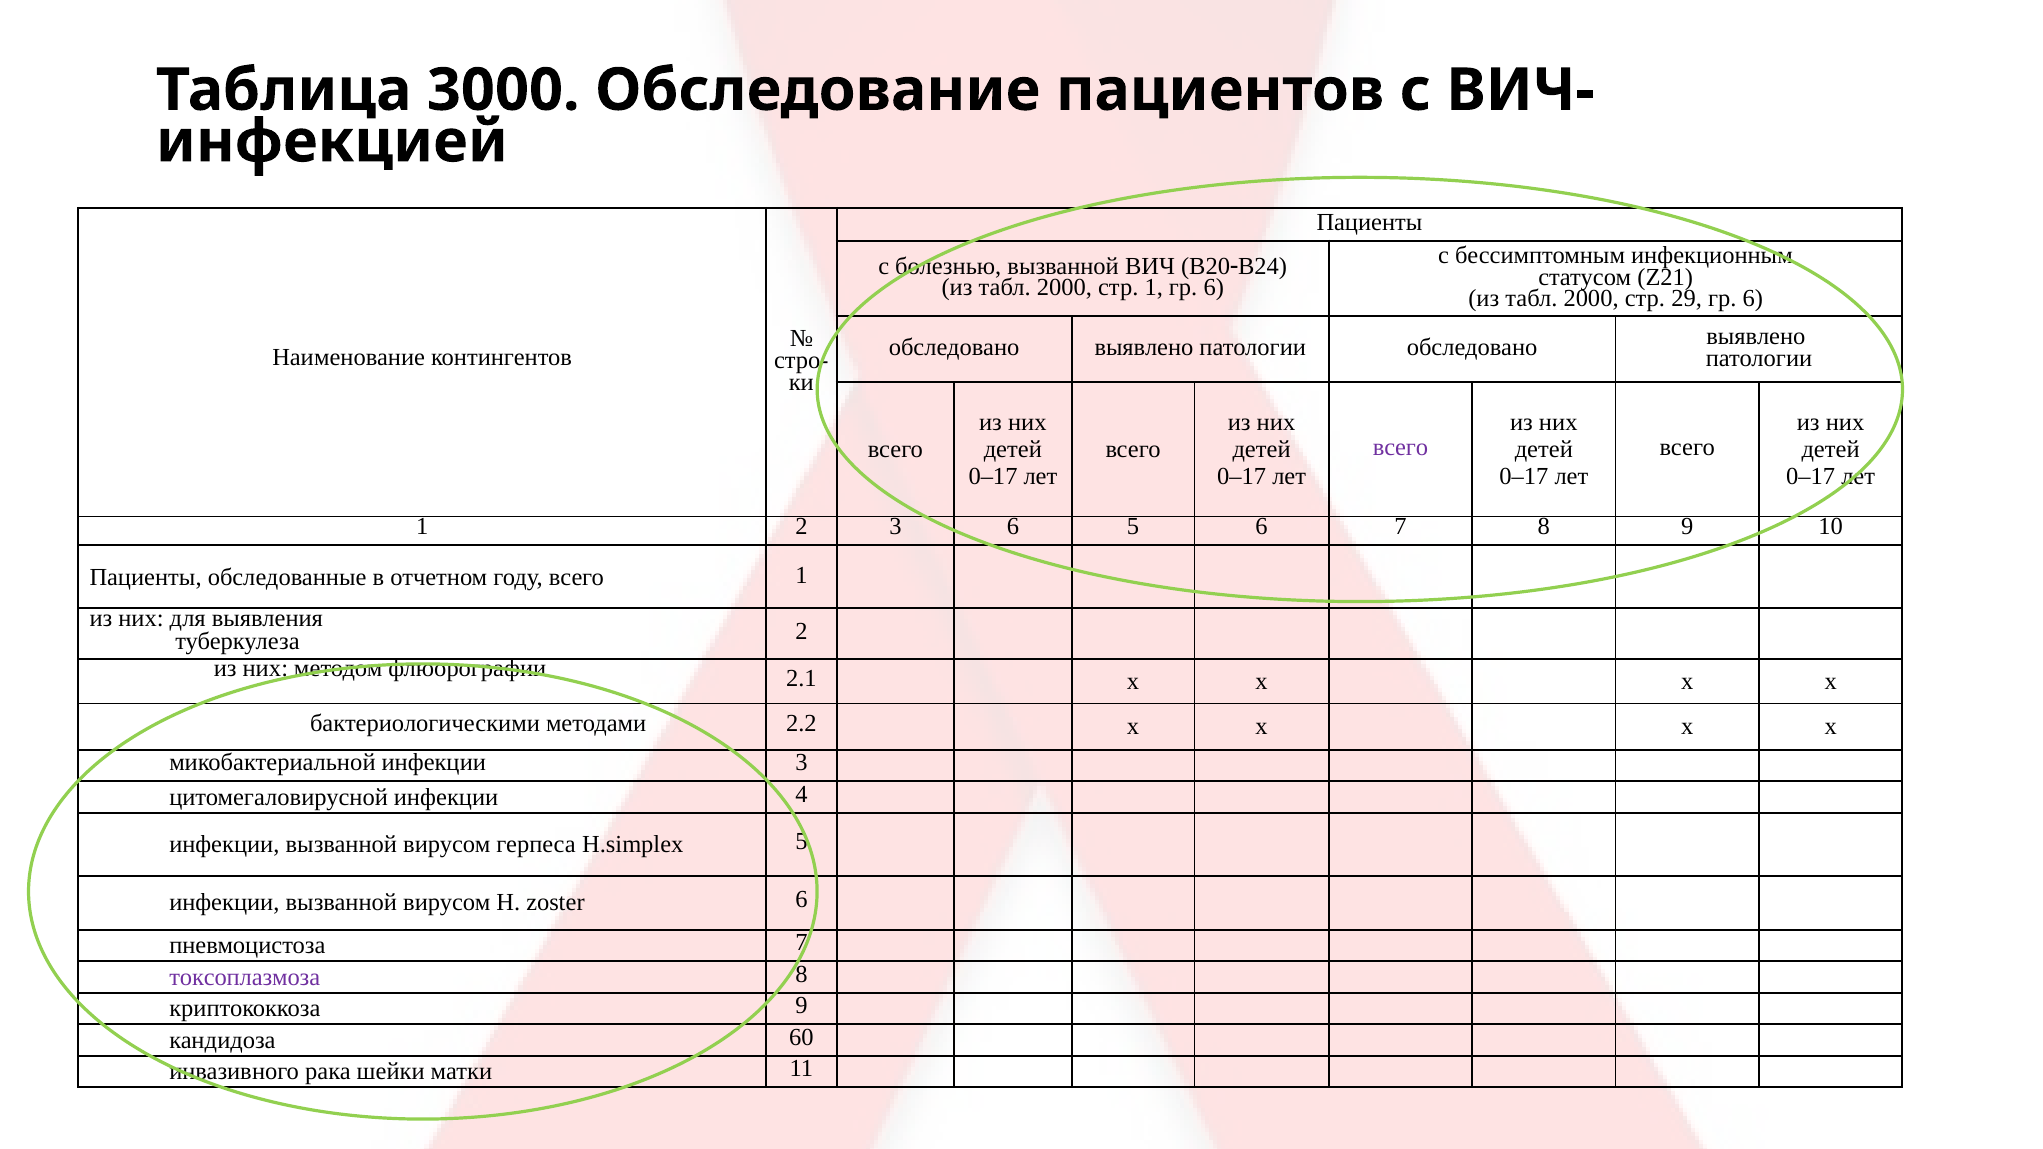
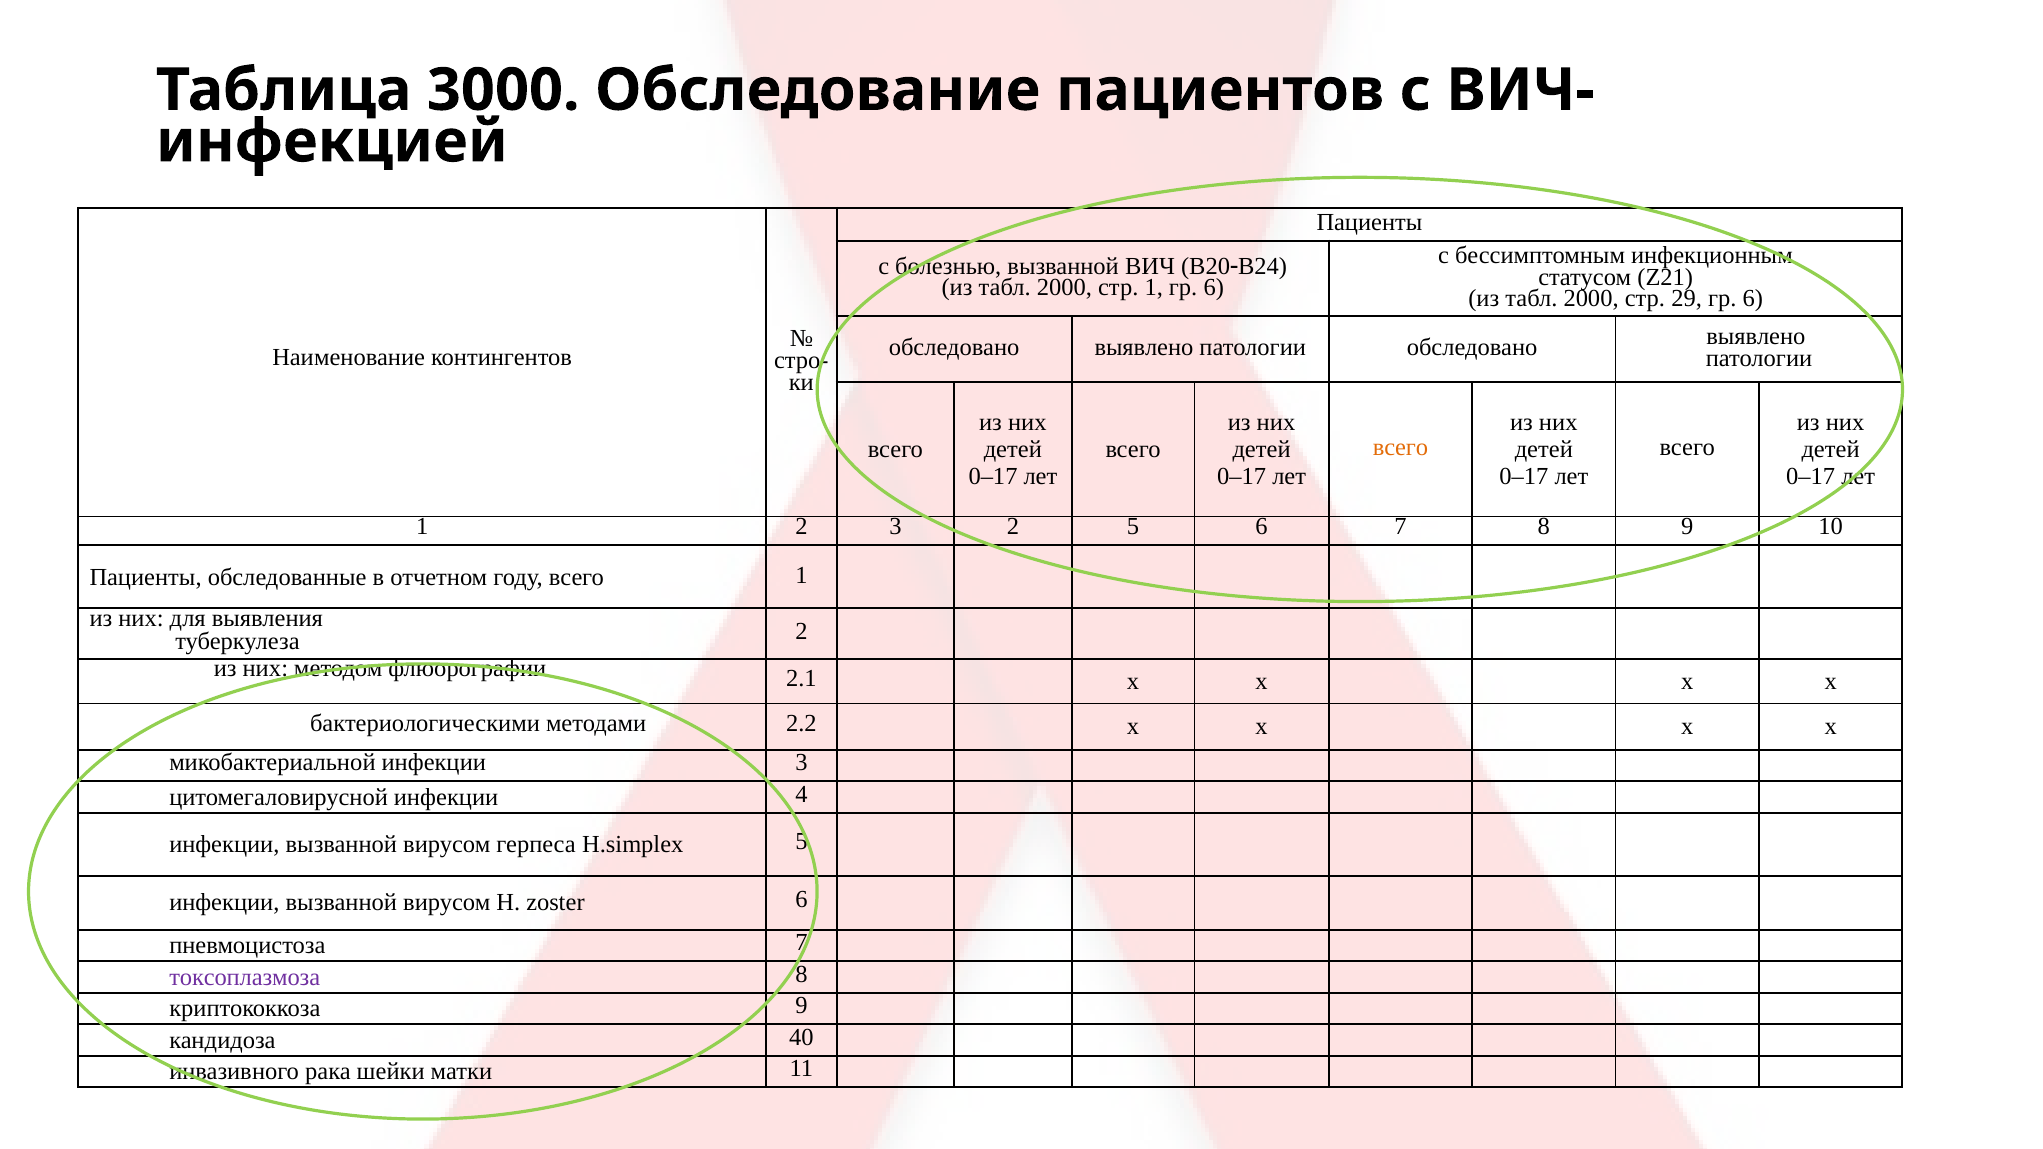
всего at (1401, 448) colour: purple -> orange
3 6: 6 -> 2
60: 60 -> 40
